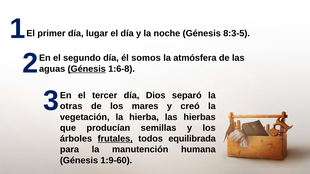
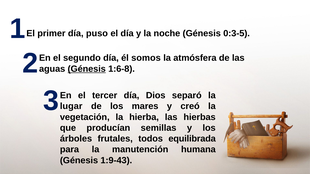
lugar: lugar -> puso
8:3-5: 8:3-5 -> 0:3-5
otras: otras -> lugar
frutales underline: present -> none
1:9-60: 1:9-60 -> 1:9-43
